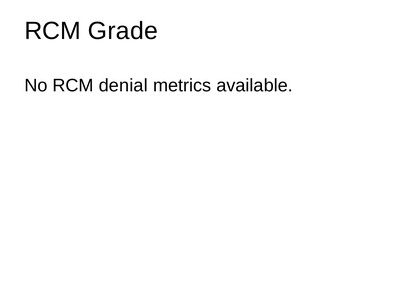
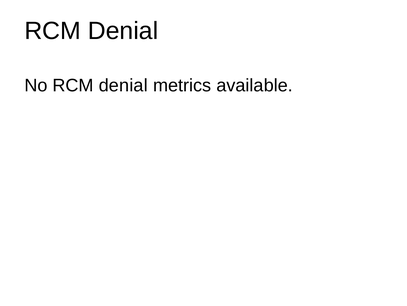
Grade at (123, 31): Grade -> Denial
